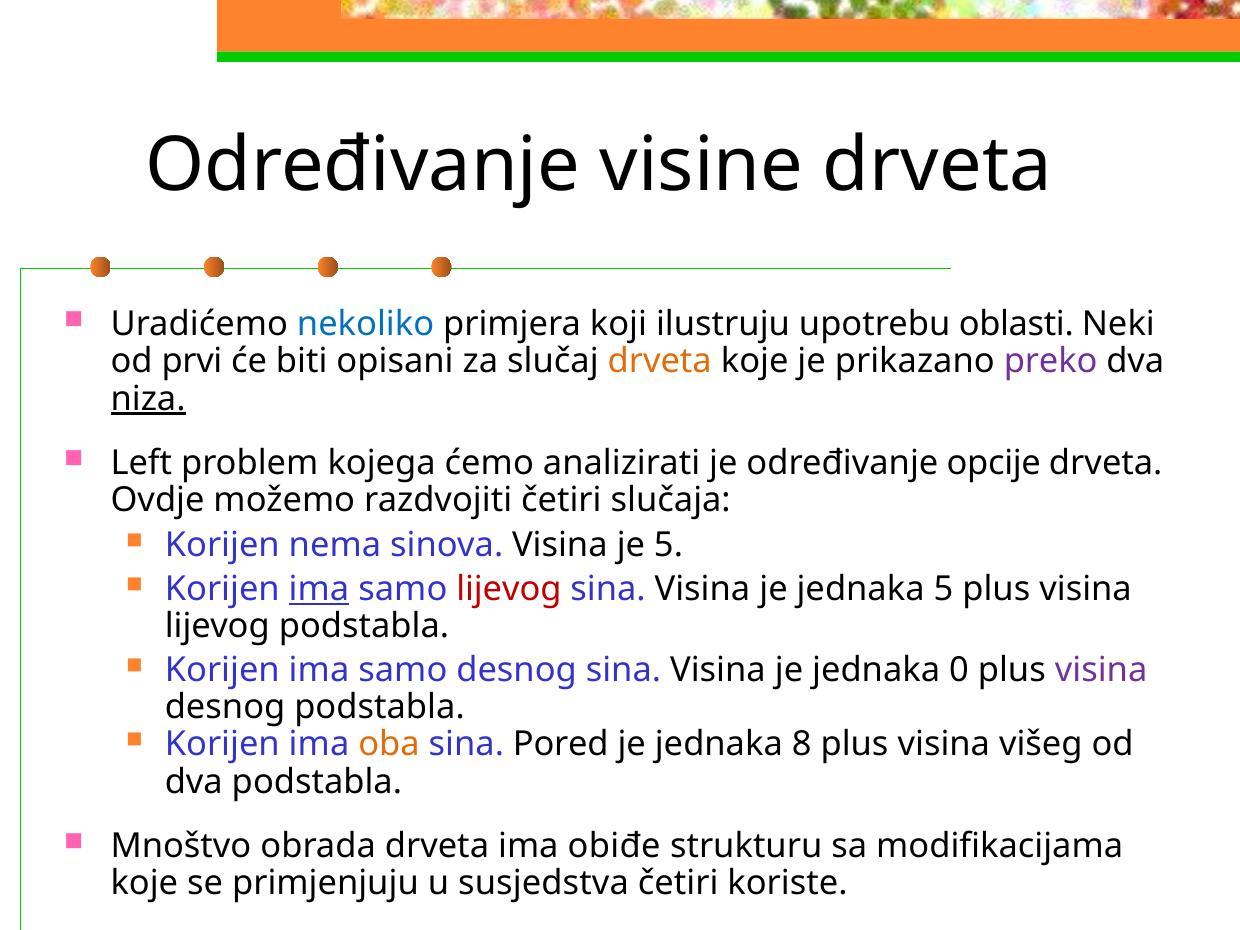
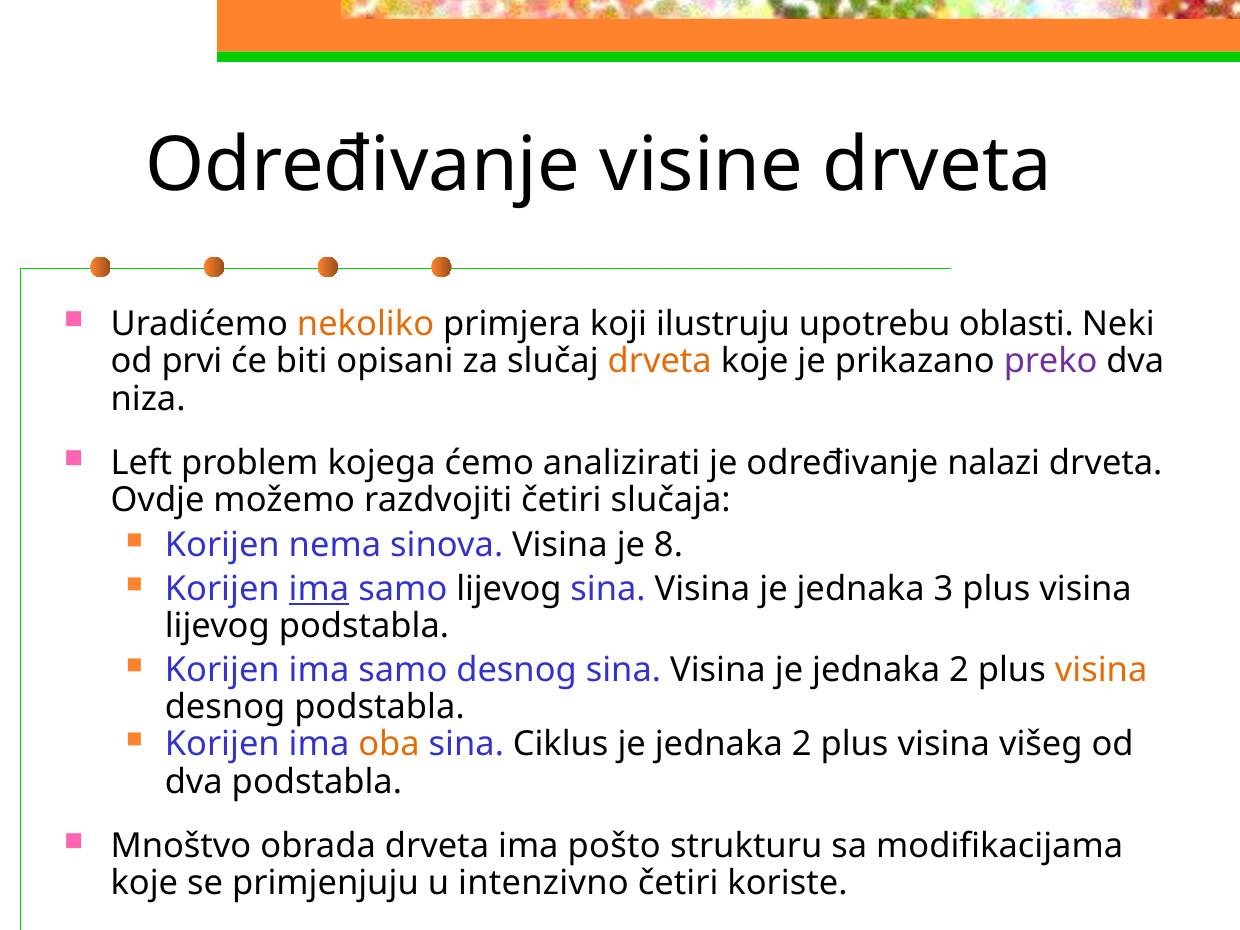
nekoliko colour: blue -> orange
niza underline: present -> none
opcije: opcije -> nalazi
je 5: 5 -> 8
lijevog at (509, 589) colour: red -> black
jednaka 5: 5 -> 3
Visina je jednaka 0: 0 -> 2
visina at (1101, 670) colour: purple -> orange
Pored: Pored -> Ciklus
8 at (802, 744): 8 -> 2
obiđe: obiđe -> pošto
susjedstva: susjedstva -> intenzivno
